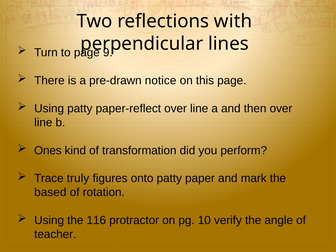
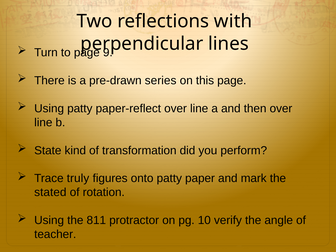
notice: notice -> series
Ones: Ones -> State
based: based -> stated
116: 116 -> 811
